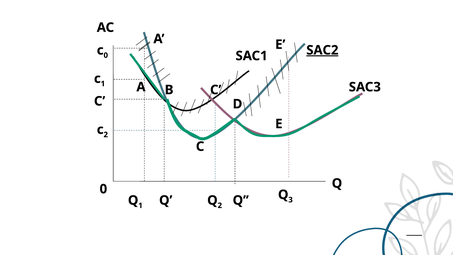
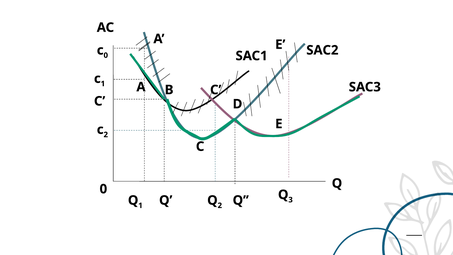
SAC2 underline: present -> none
